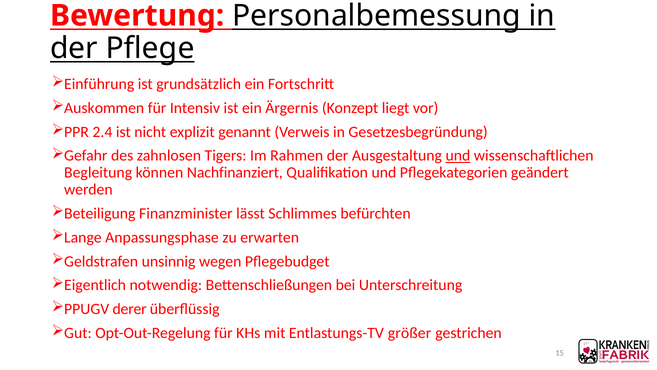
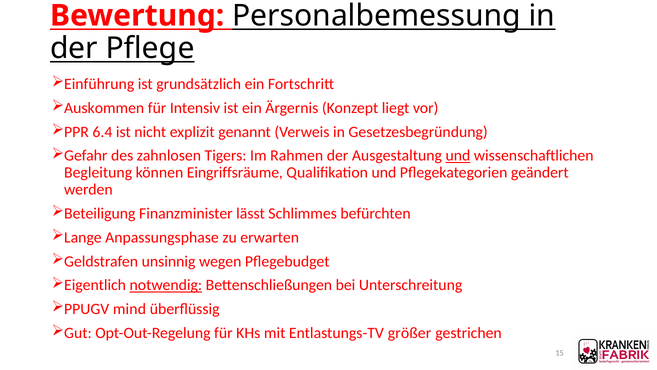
2.4: 2.4 -> 6.4
Nachfinanziert: Nachfinanziert -> Eingriffsräume
notwendig underline: none -> present
derer: derer -> mind
